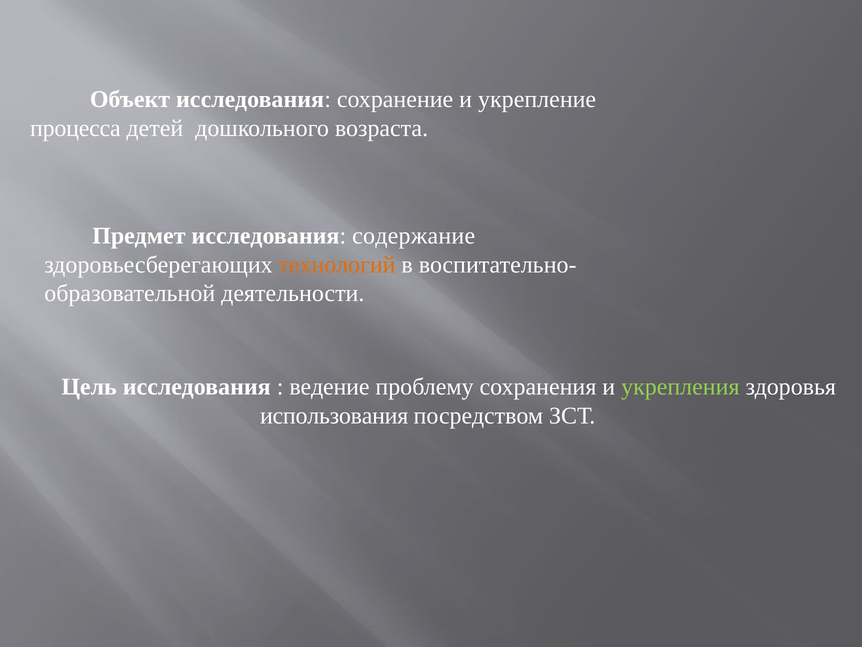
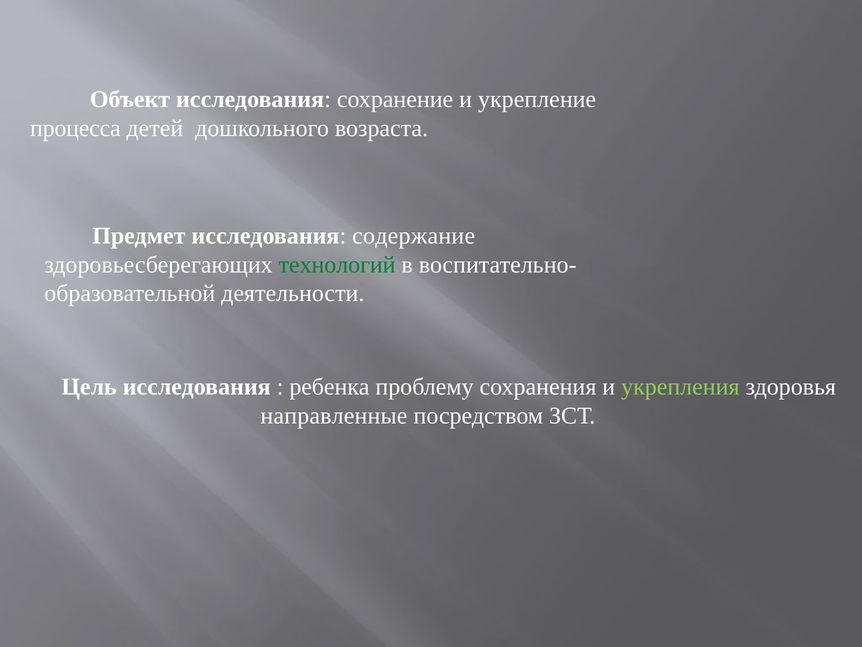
технологий colour: orange -> green
ведение: ведение -> ребенка
использования: использования -> направленные
